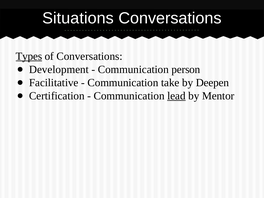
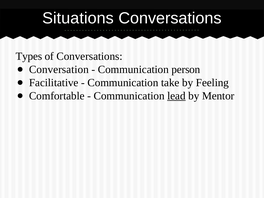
Types underline: present -> none
Development: Development -> Conversation
Deepen: Deepen -> Feeling
Certification: Certification -> Comfortable
